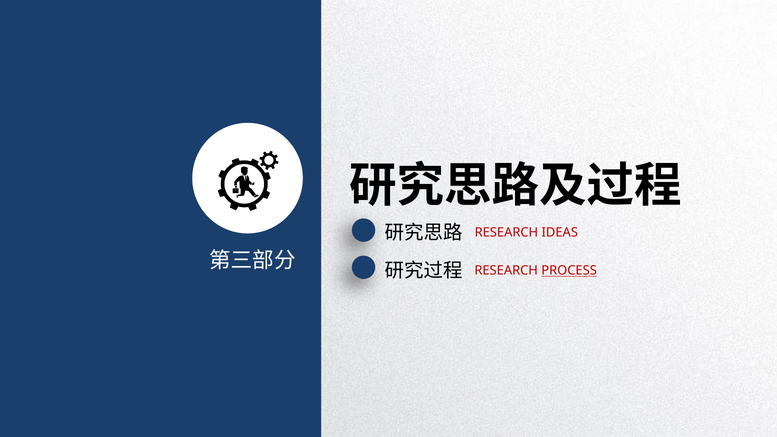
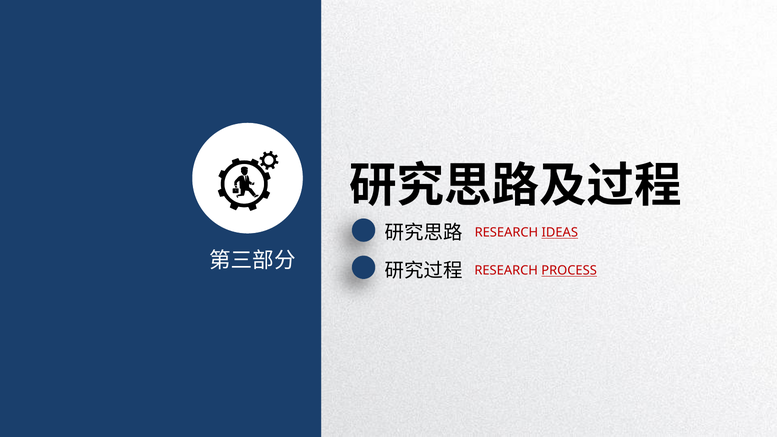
IDEAS underline: none -> present
